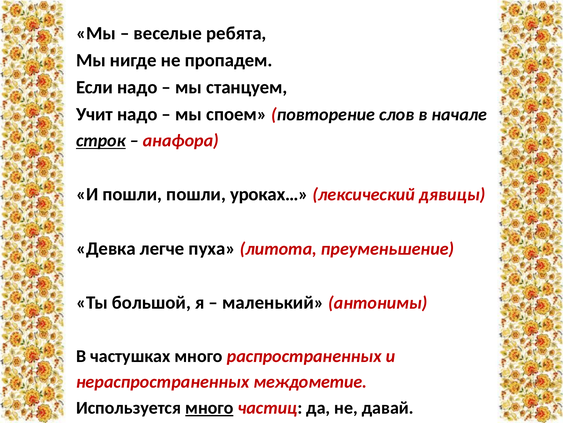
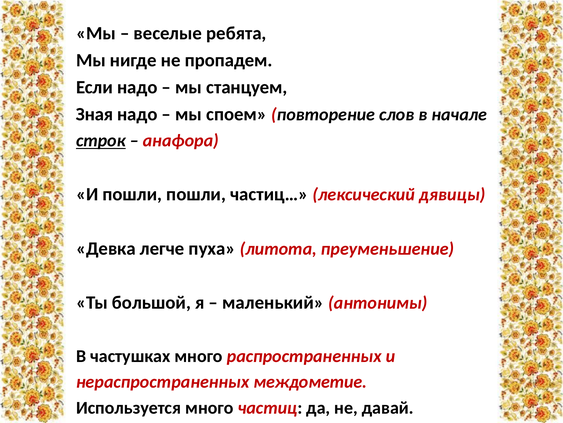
Учит: Учит -> Зная
уроках…: уроках… -> частиц…
много at (209, 407) underline: present -> none
